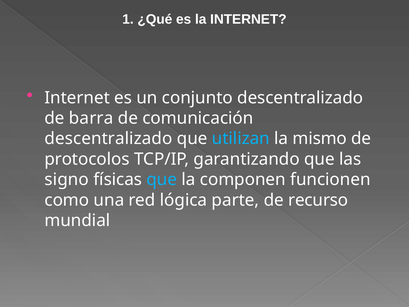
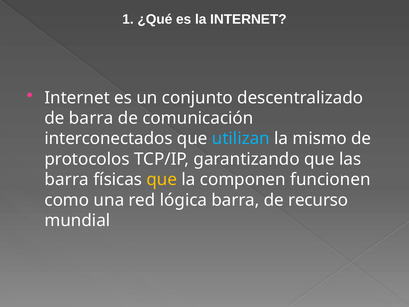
descentralizado at (108, 139): descentralizado -> interconectados
signo at (67, 179): signo -> barra
que at (162, 179) colour: light blue -> yellow
lógica parte: parte -> barra
